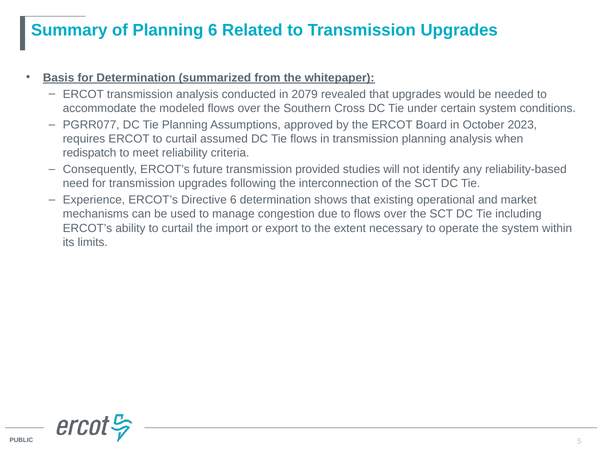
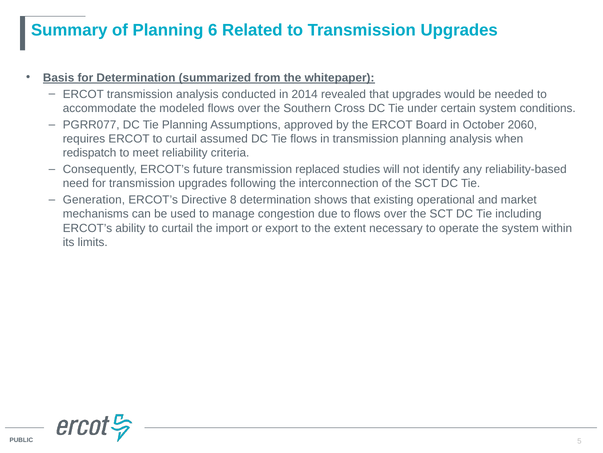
2079: 2079 -> 2014
2023: 2023 -> 2060
provided: provided -> replaced
Experience: Experience -> Generation
Directive 6: 6 -> 8
